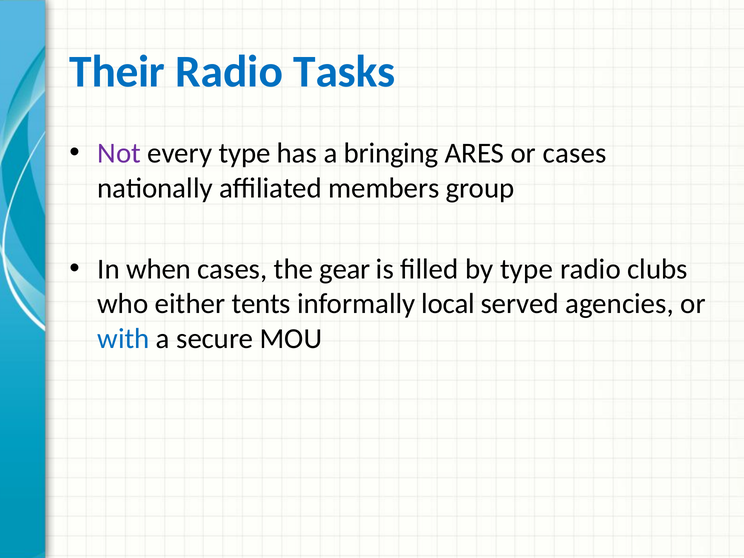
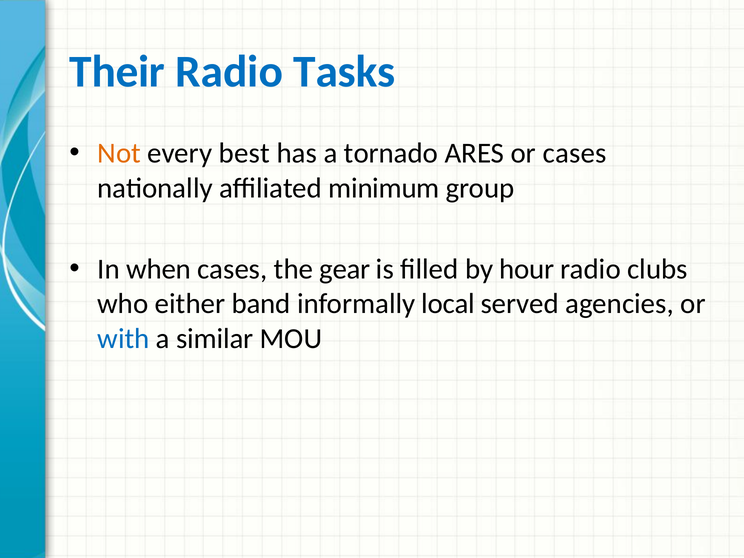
Not colour: purple -> orange
every type: type -> best
bringing: bringing -> tornado
members: members -> minimum
by type: type -> hour
tents: tents -> band
secure: secure -> similar
